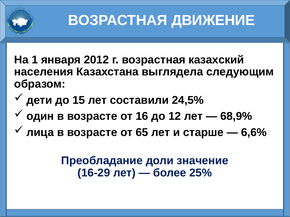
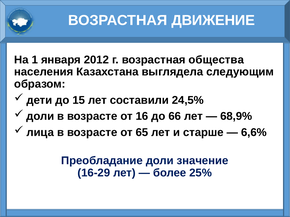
казахский: казахский -> общества
один at (40, 117): один -> доли
12: 12 -> 66
